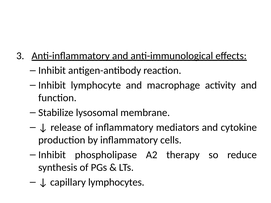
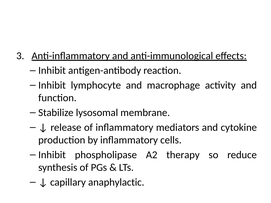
lymphocytes: lymphocytes -> anaphylactic
